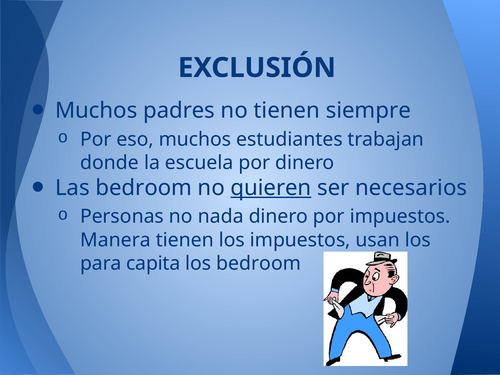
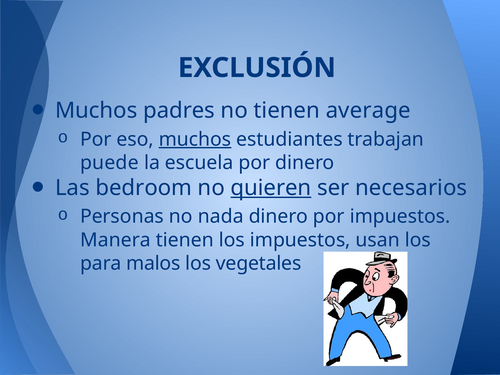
siempre: siempre -> average
muchos at (195, 139) underline: none -> present
donde: donde -> puede
capita: capita -> malos
los bedroom: bedroom -> vegetales
